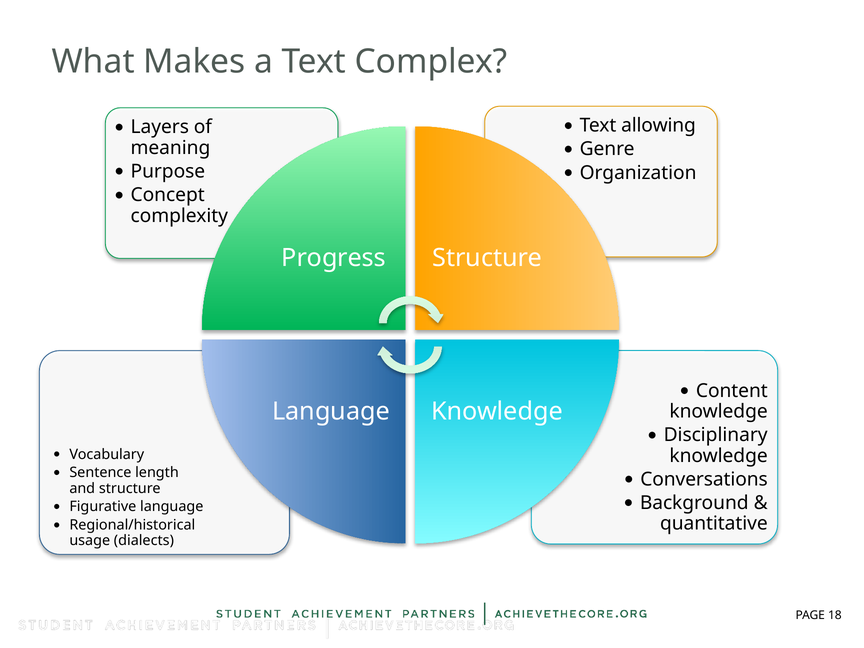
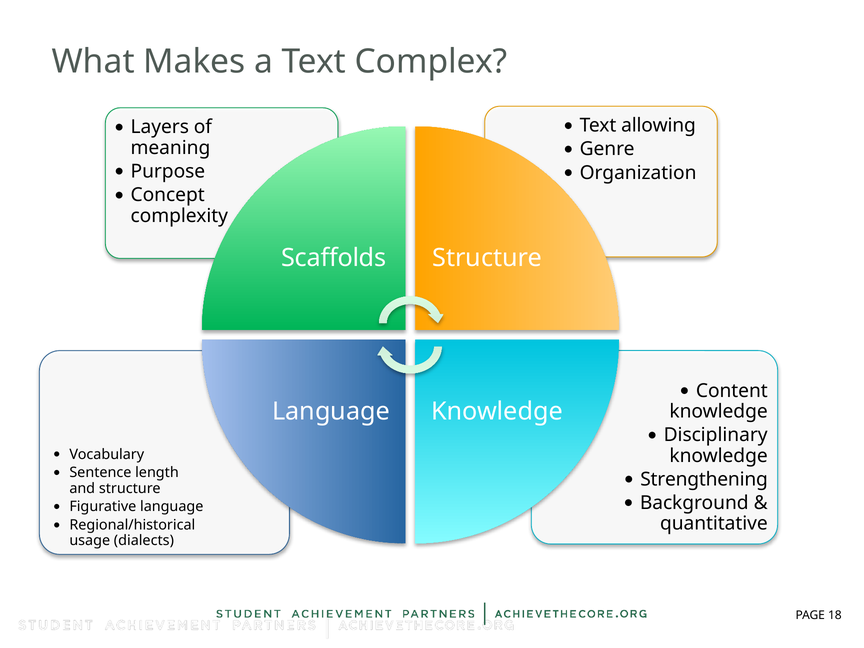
Progress: Progress -> Scaffolds
Conversations: Conversations -> Strengthening
